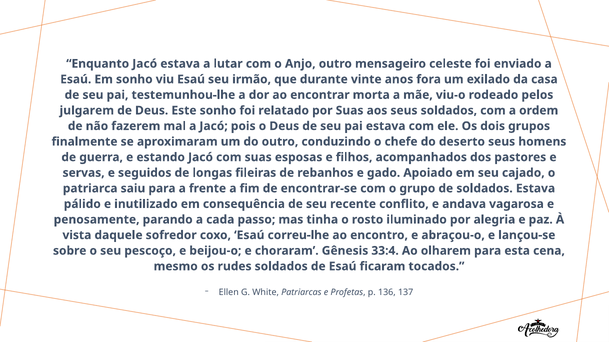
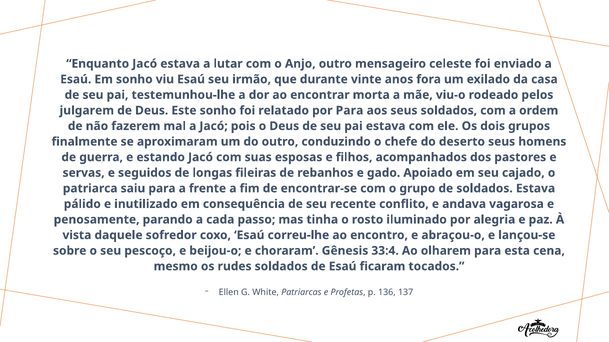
por Suas: Suas -> Para
